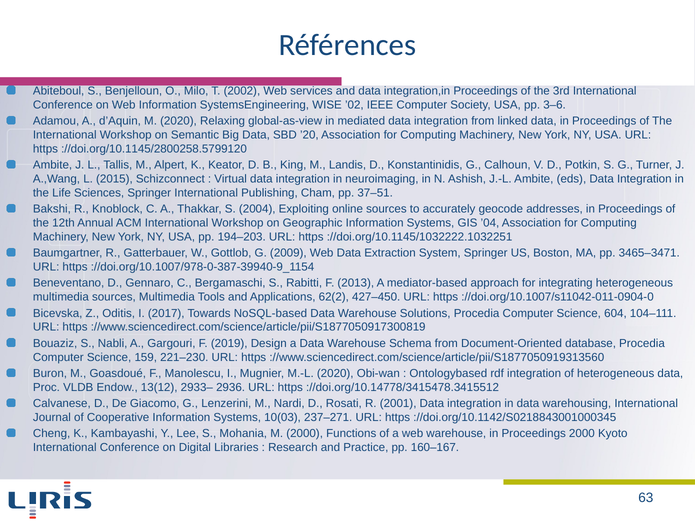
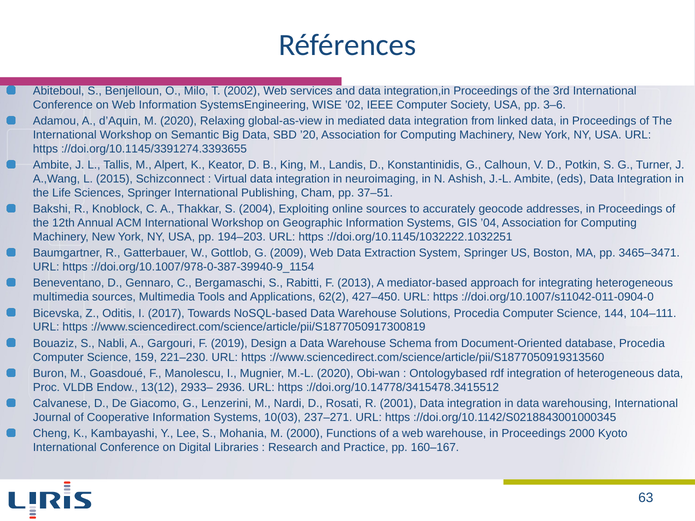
://doi.org/10.1145/2800258.5799120: ://doi.org/10.1145/2800258.5799120 -> ://doi.org/10.1145/3391274.3393655
604: 604 -> 144
